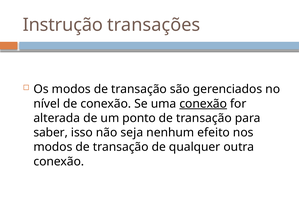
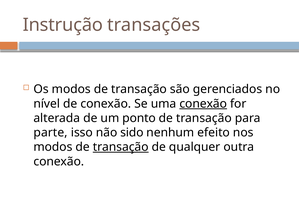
saber: saber -> parte
seja: seja -> sido
transação at (121, 147) underline: none -> present
